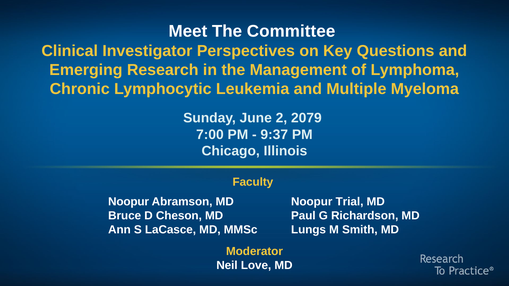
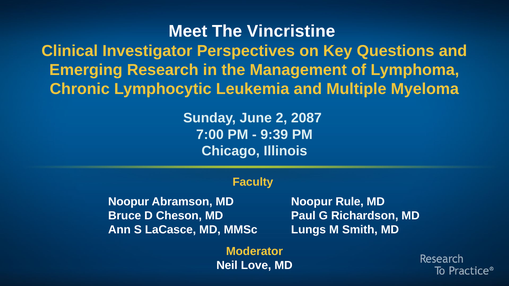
Committee: Committee -> Vincristine
2079: 2079 -> 2087
9:37: 9:37 -> 9:39
Trial: Trial -> Rule
